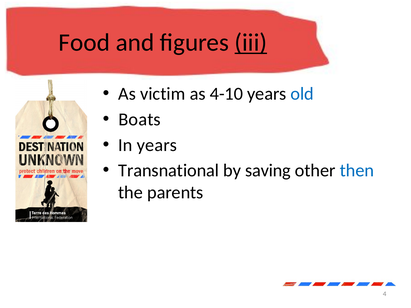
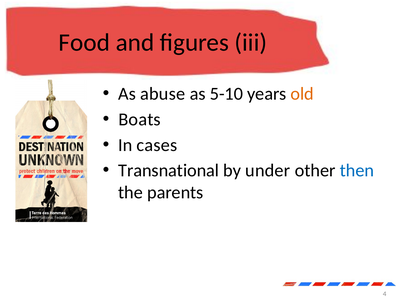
iii underline: present -> none
victim: victim -> abuse
4-10: 4-10 -> 5-10
old colour: blue -> orange
In years: years -> cases
saving: saving -> under
